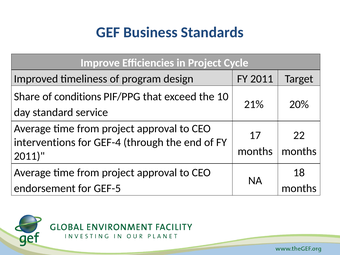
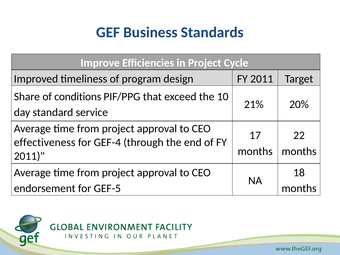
interventions: interventions -> effectiveness
